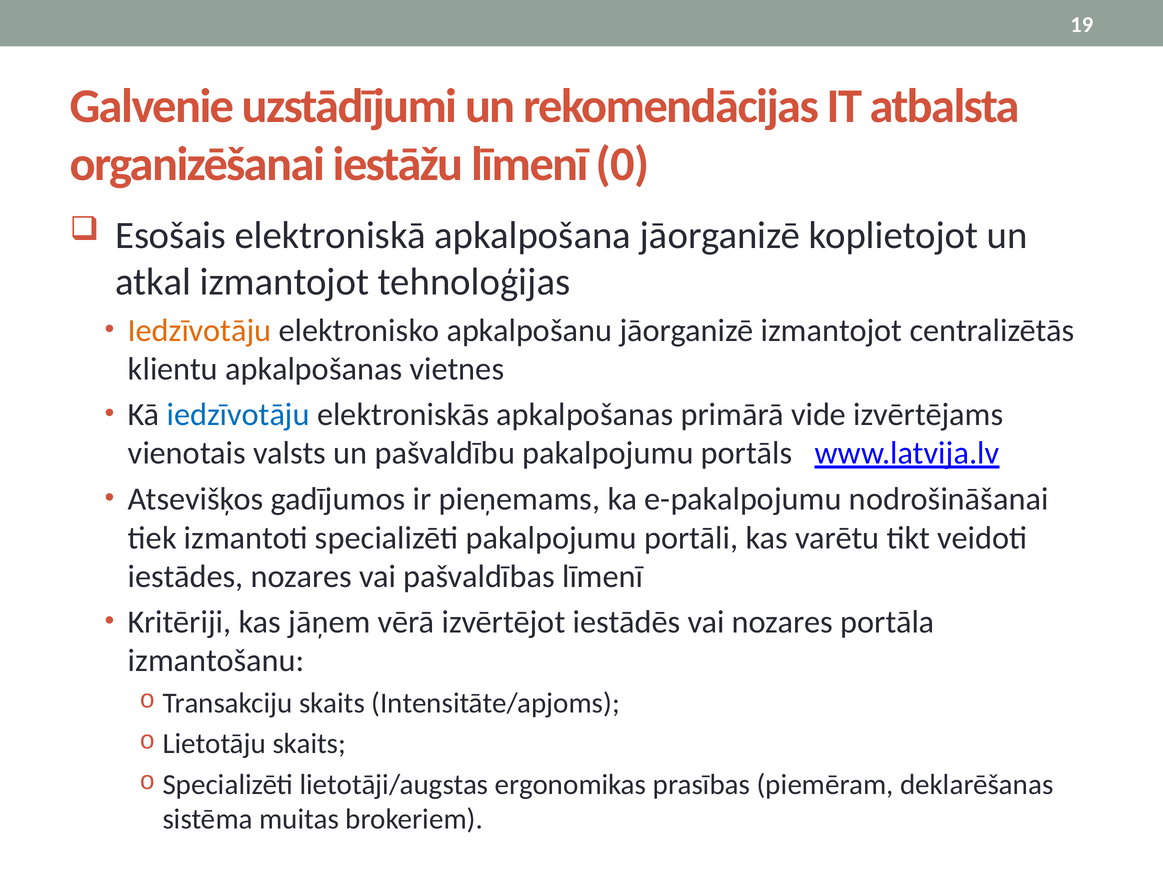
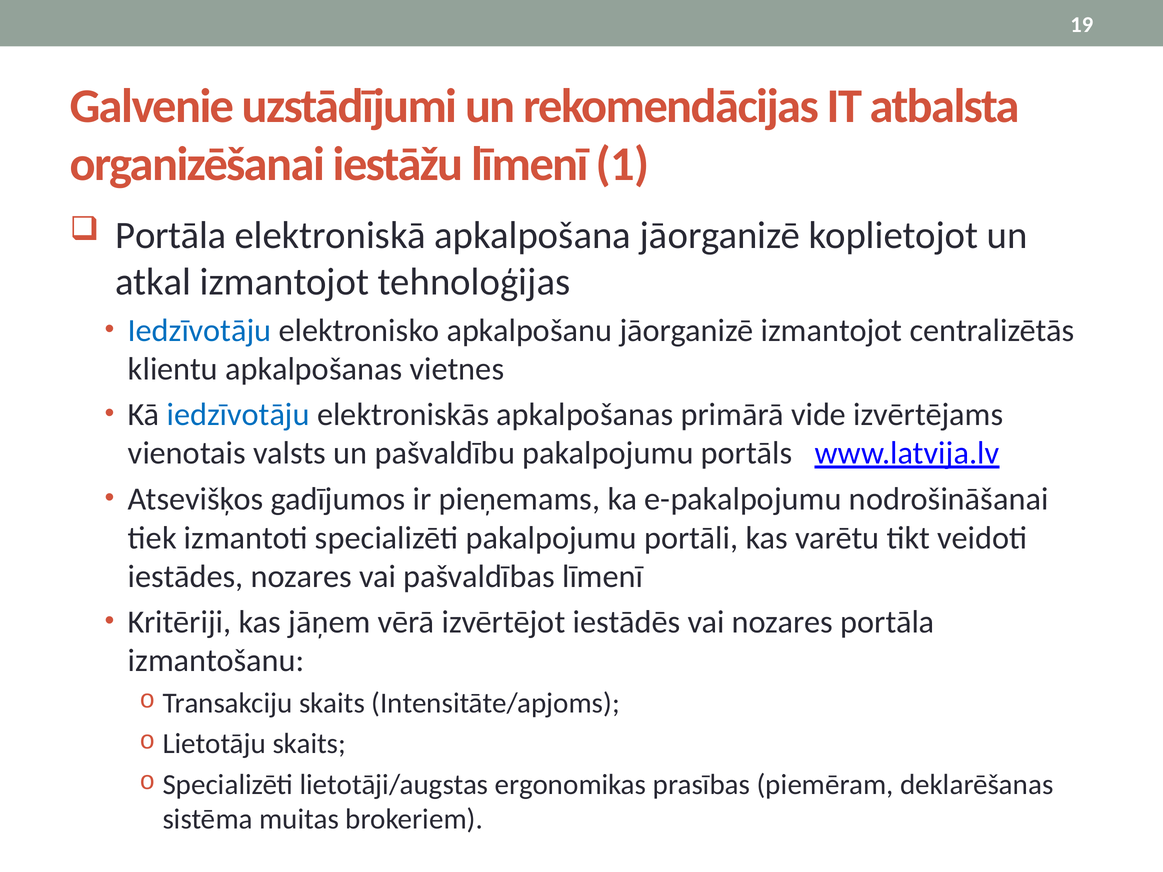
0: 0 -> 1
Esošais at (171, 235): Esošais -> Portāla
Iedzīvotāju at (200, 330) colour: orange -> blue
